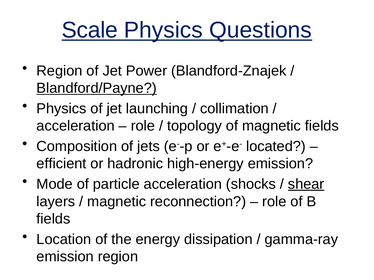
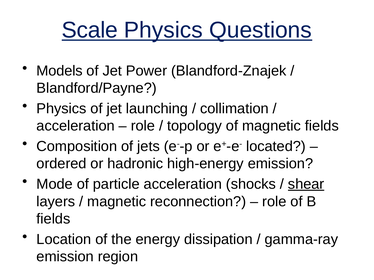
Region at (59, 71): Region -> Models
Blandford/Payne underline: present -> none
efficient: efficient -> ordered
